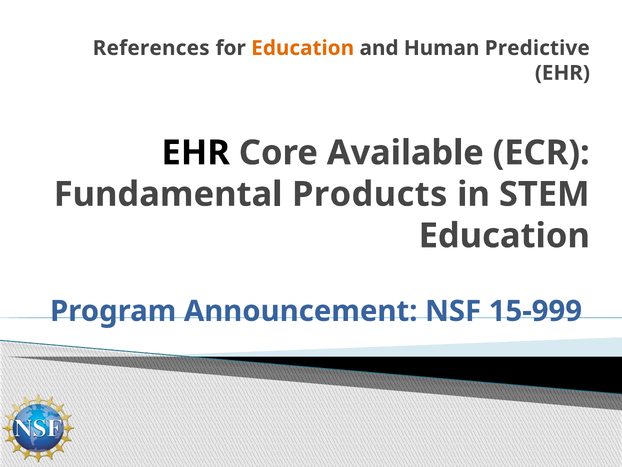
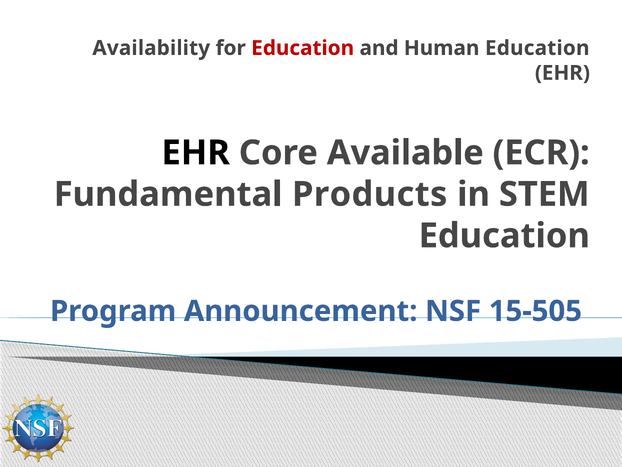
References: References -> Availability
Education at (303, 48) colour: orange -> red
Human Predictive: Predictive -> Education
15-999: 15-999 -> 15-505
